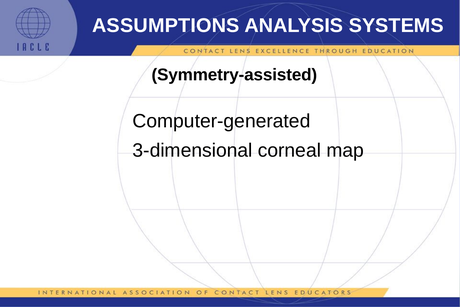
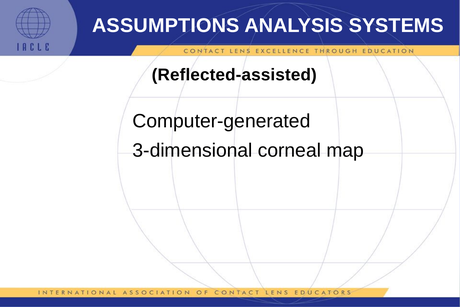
Symmetry-assisted: Symmetry-assisted -> Reflected-assisted
